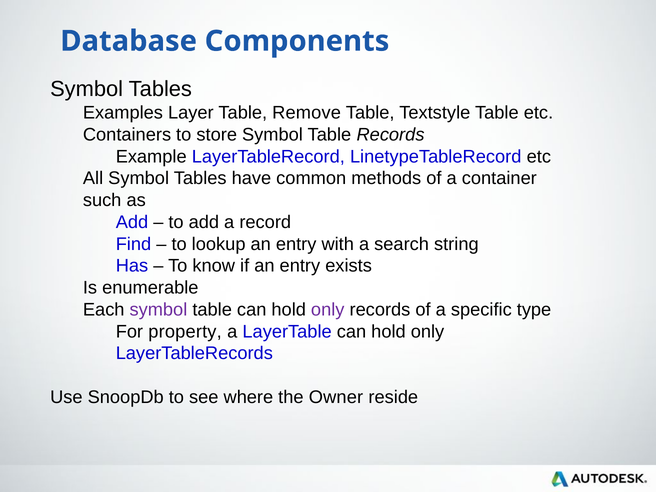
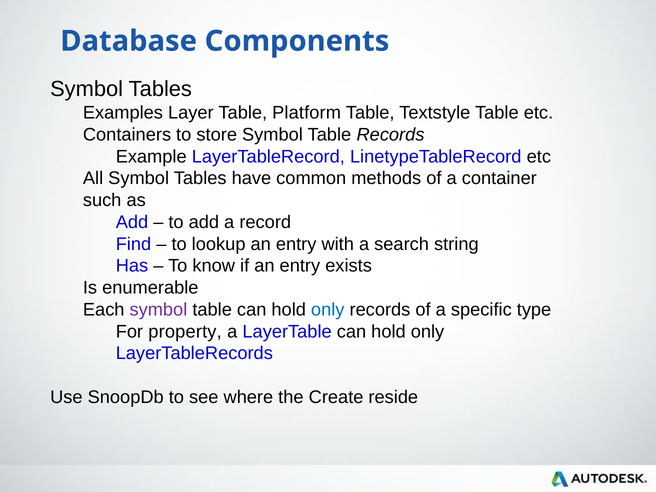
Remove: Remove -> Platform
only at (328, 310) colour: purple -> blue
Owner: Owner -> Create
